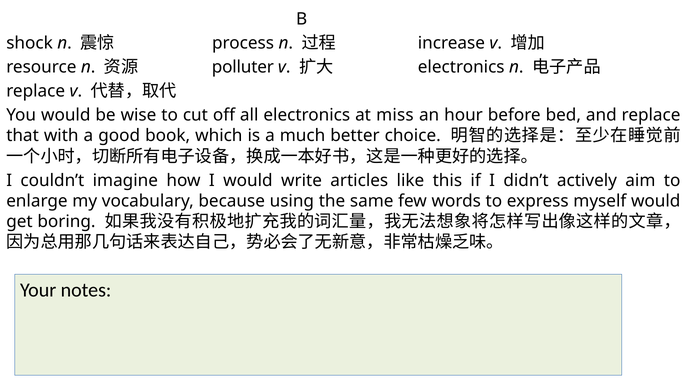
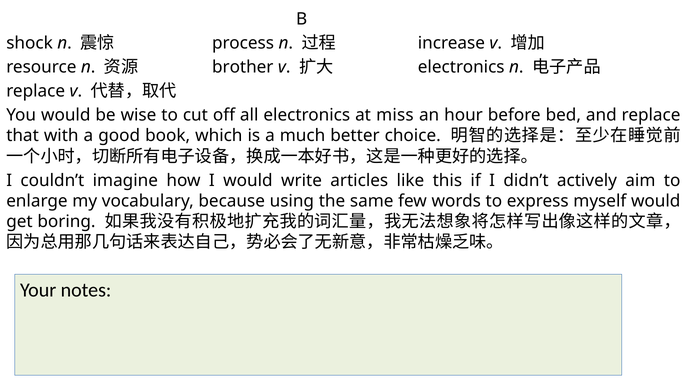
polluter: polluter -> brother
